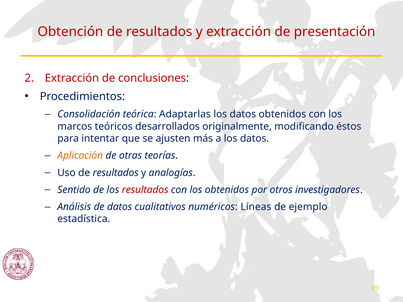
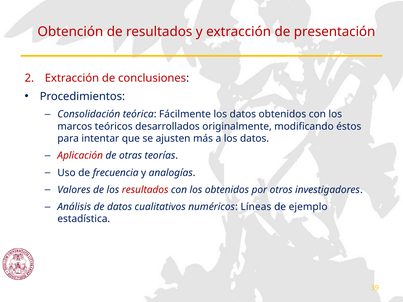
Adaptarlas: Adaptarlas -> Fácilmente
Aplicación colour: orange -> red
Uso de resultados: resultados -> frecuencia
Sentido: Sentido -> Valores
